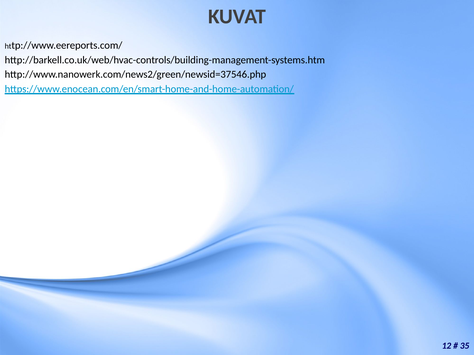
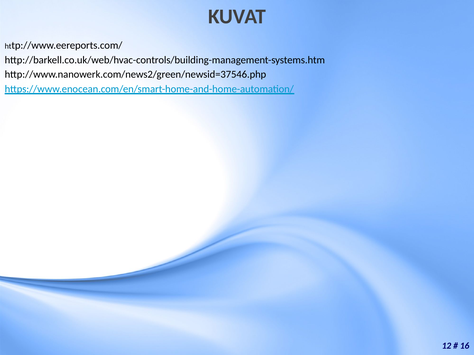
35: 35 -> 16
